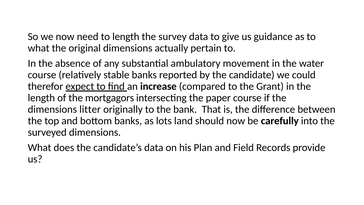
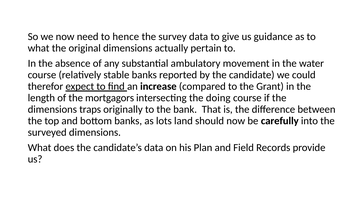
to length: length -> hence
paper: paper -> doing
litter: litter -> traps
